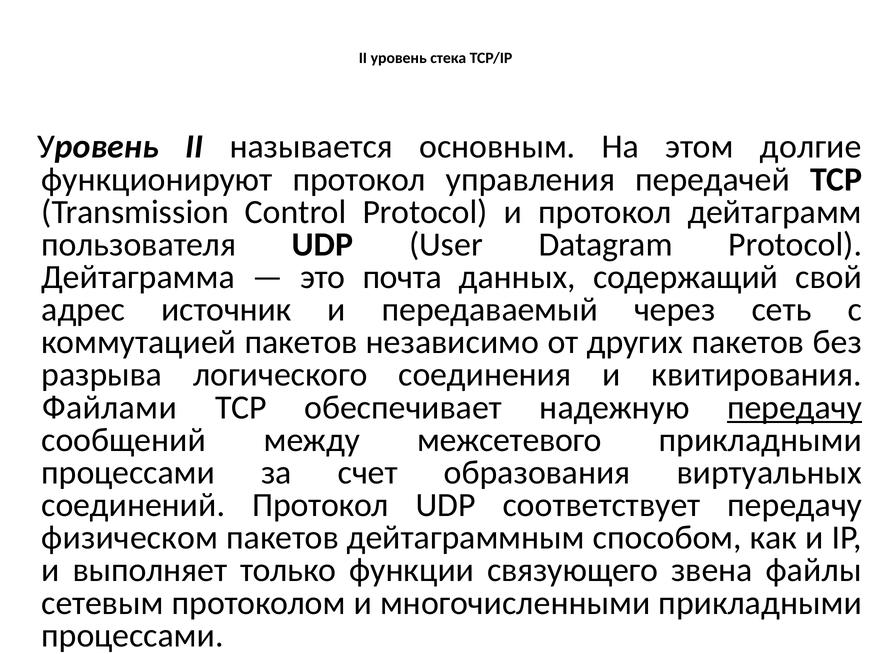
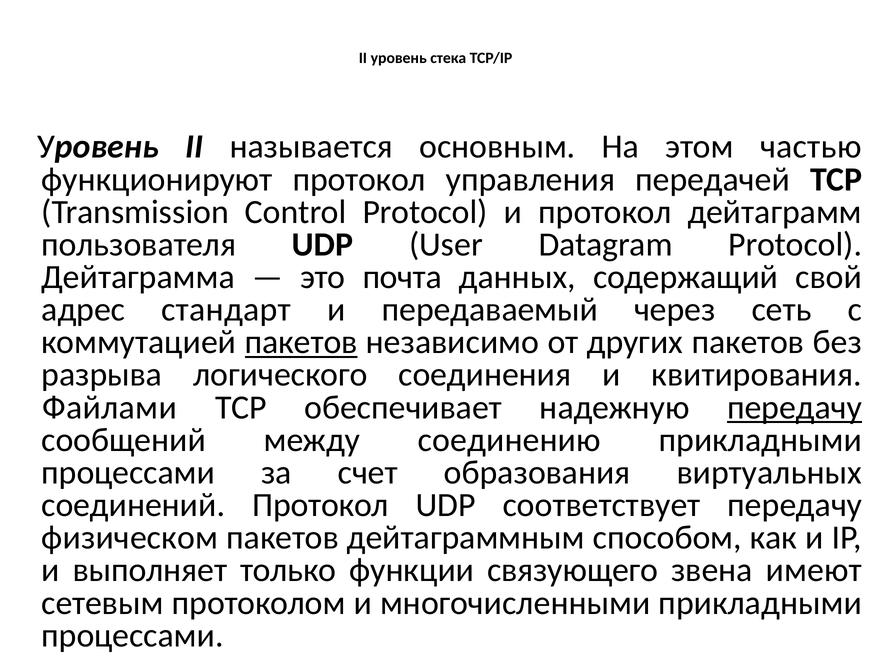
долгие: долгие -> частью
источник: источник -> стандарт
пакетов at (301, 342) underline: none -> present
межсетевого: межсетевого -> соединению
файлы: файлы -> имеют
